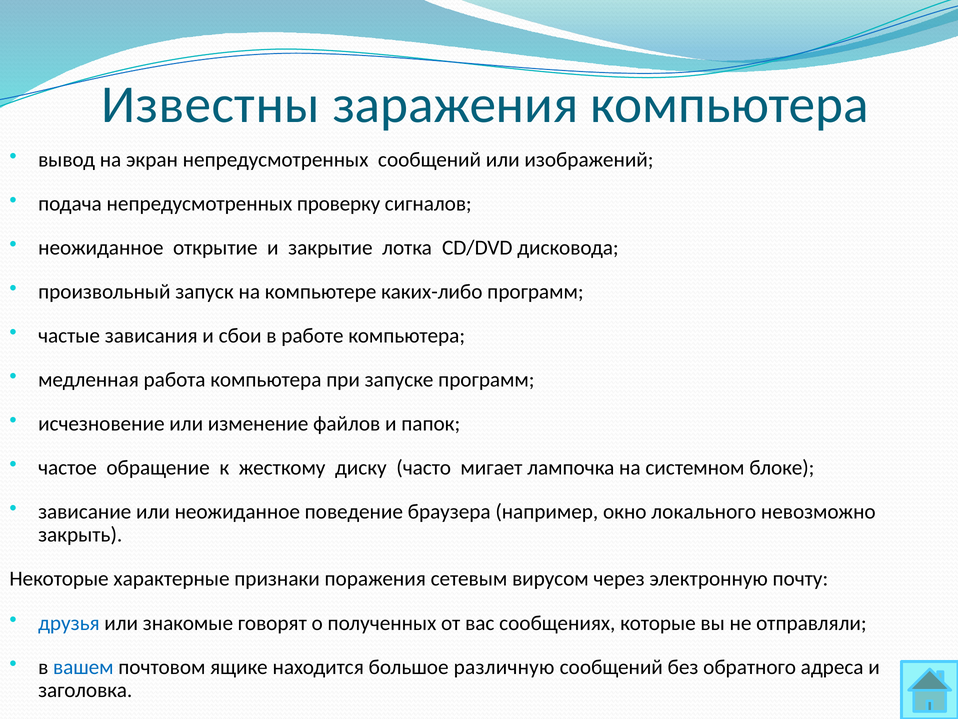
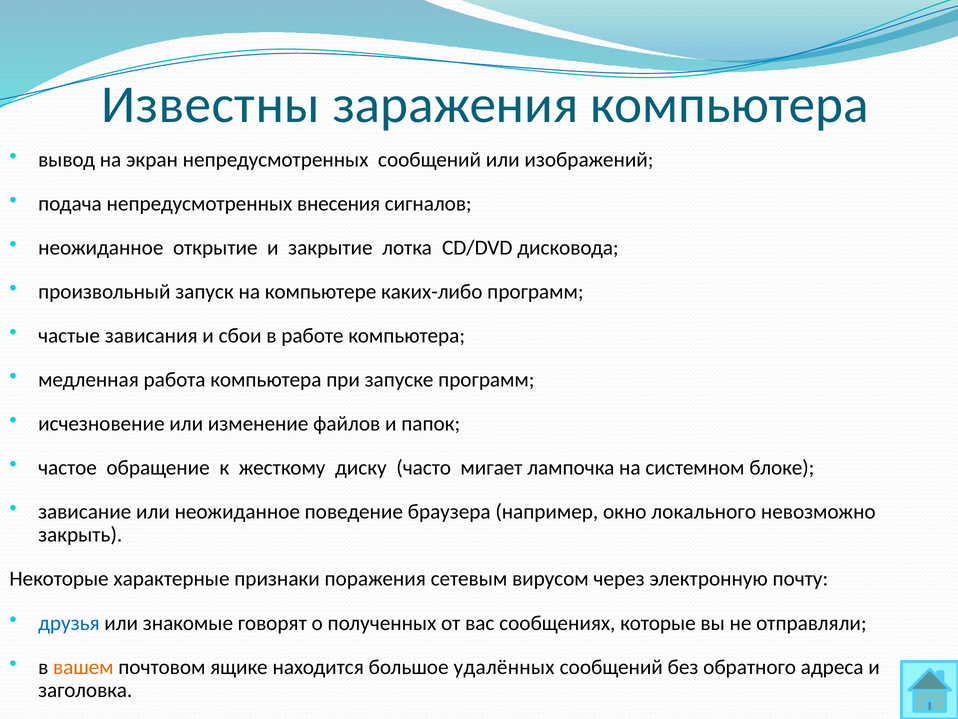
проверку: проверку -> внесения
вашем colour: blue -> orange
различную: различную -> удалённых
